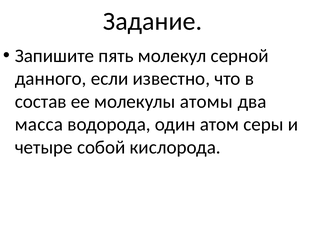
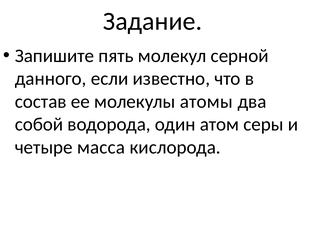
масса: масса -> собой
собой: собой -> масса
